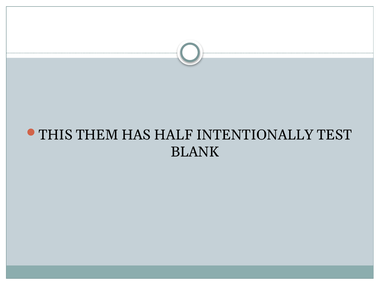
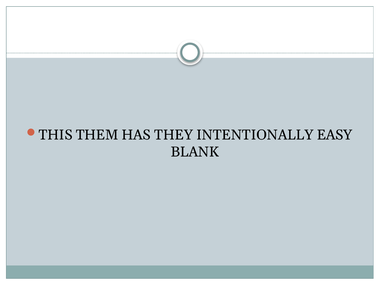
HALF: HALF -> THEY
TEST: TEST -> EASY
